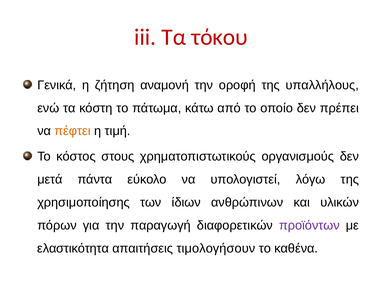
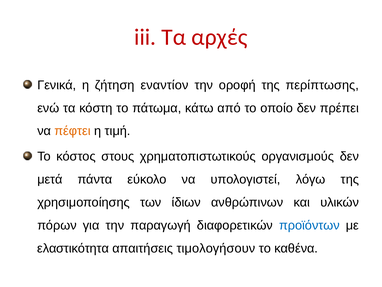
τόκου: τόκου -> αρχές
αναμονή: αναμονή -> εναντίον
υπαλλήλους: υπαλλήλους -> περίπτωσης
προϊόντων colour: purple -> blue
